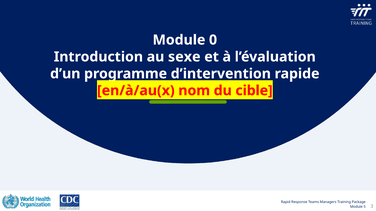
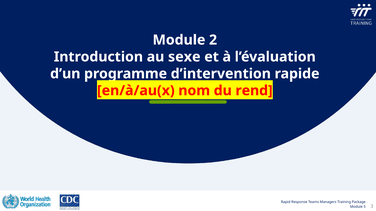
0: 0 -> 2
cible: cible -> rend
